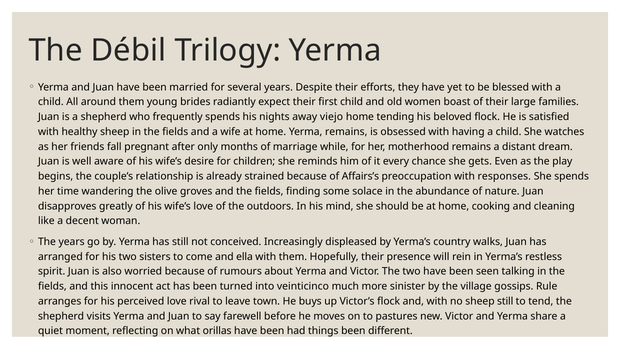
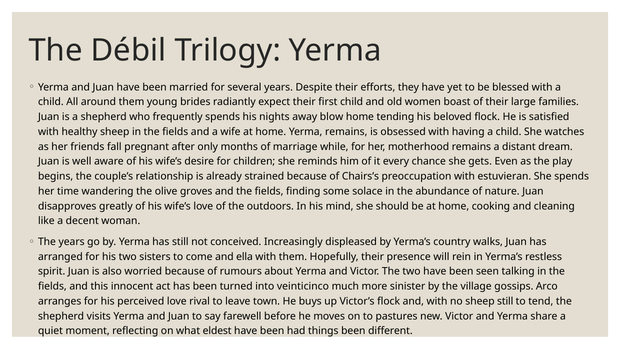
viejo: viejo -> blow
Affairs’s: Affairs’s -> Chairs’s
responses: responses -> estuvieran
Rule: Rule -> Arco
orillas: orillas -> eldest
